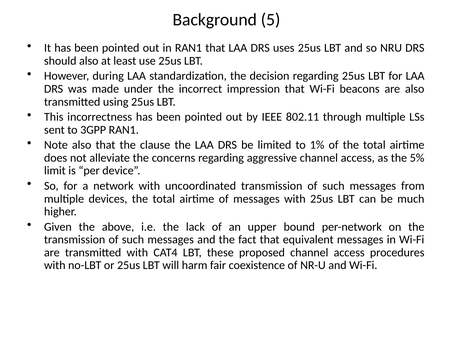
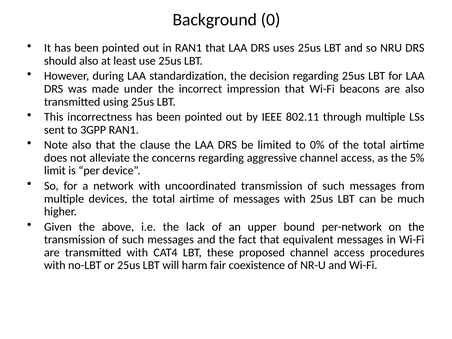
5: 5 -> 0
1%: 1% -> 0%
